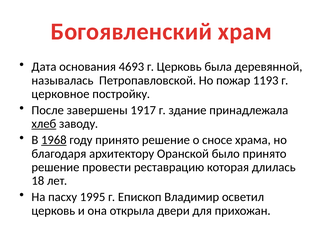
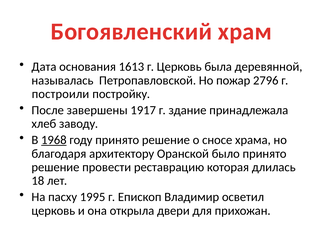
4693: 4693 -> 1613
1193: 1193 -> 2796
церковное: церковное -> построили
хлеб underline: present -> none
